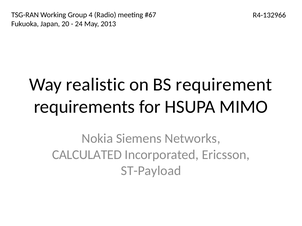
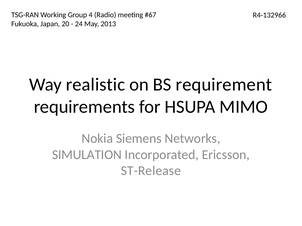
CALCULATED: CALCULATED -> SIMULATION
ST-Payload: ST-Payload -> ST-Release
